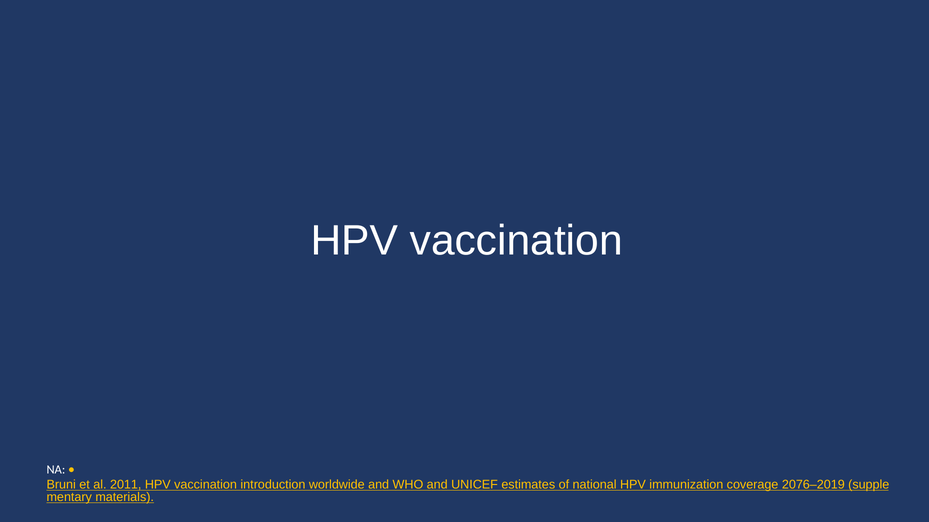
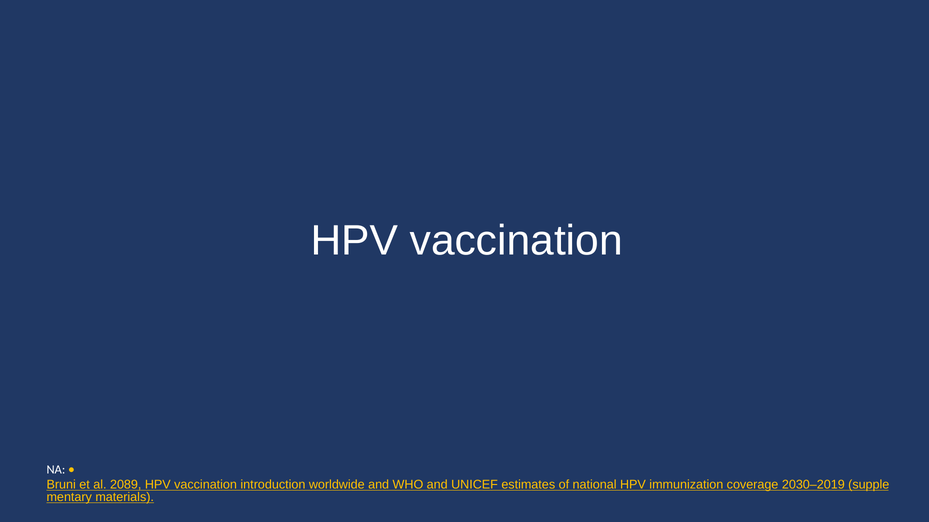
2011: 2011 -> 2089
2076–2019: 2076–2019 -> 2030–2019
